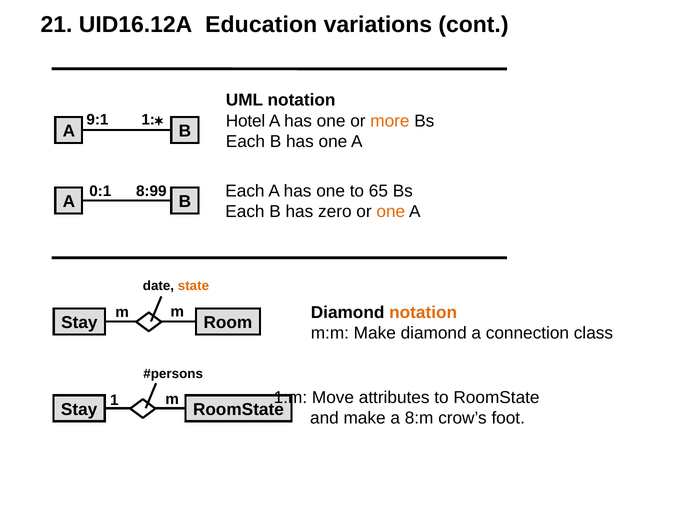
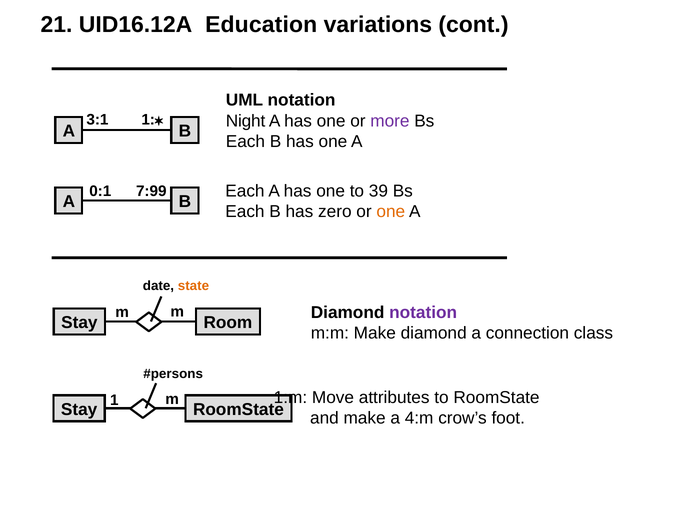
9:1: 9:1 -> 3:1
Hotel: Hotel -> Night
more colour: orange -> purple
8:99: 8:99 -> 7:99
65: 65 -> 39
notation at (423, 313) colour: orange -> purple
8:m: 8:m -> 4:m
